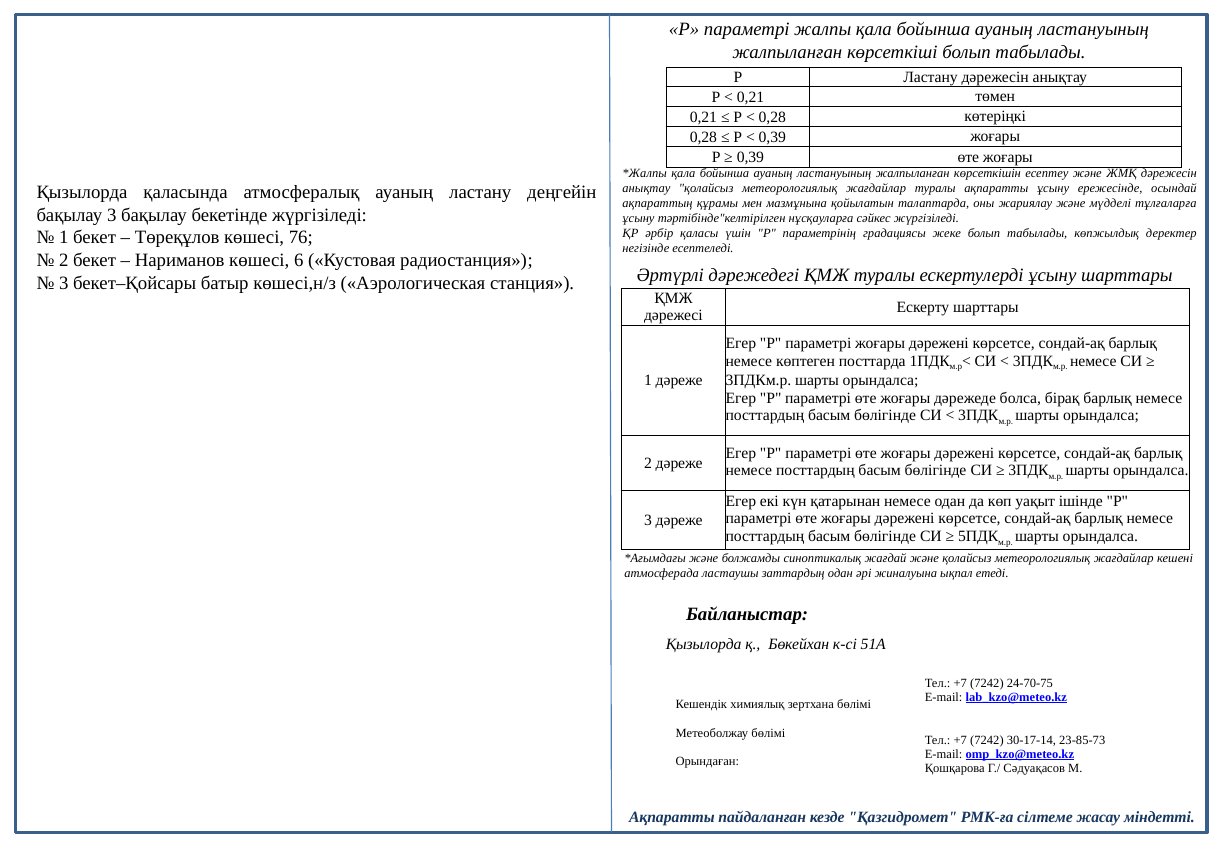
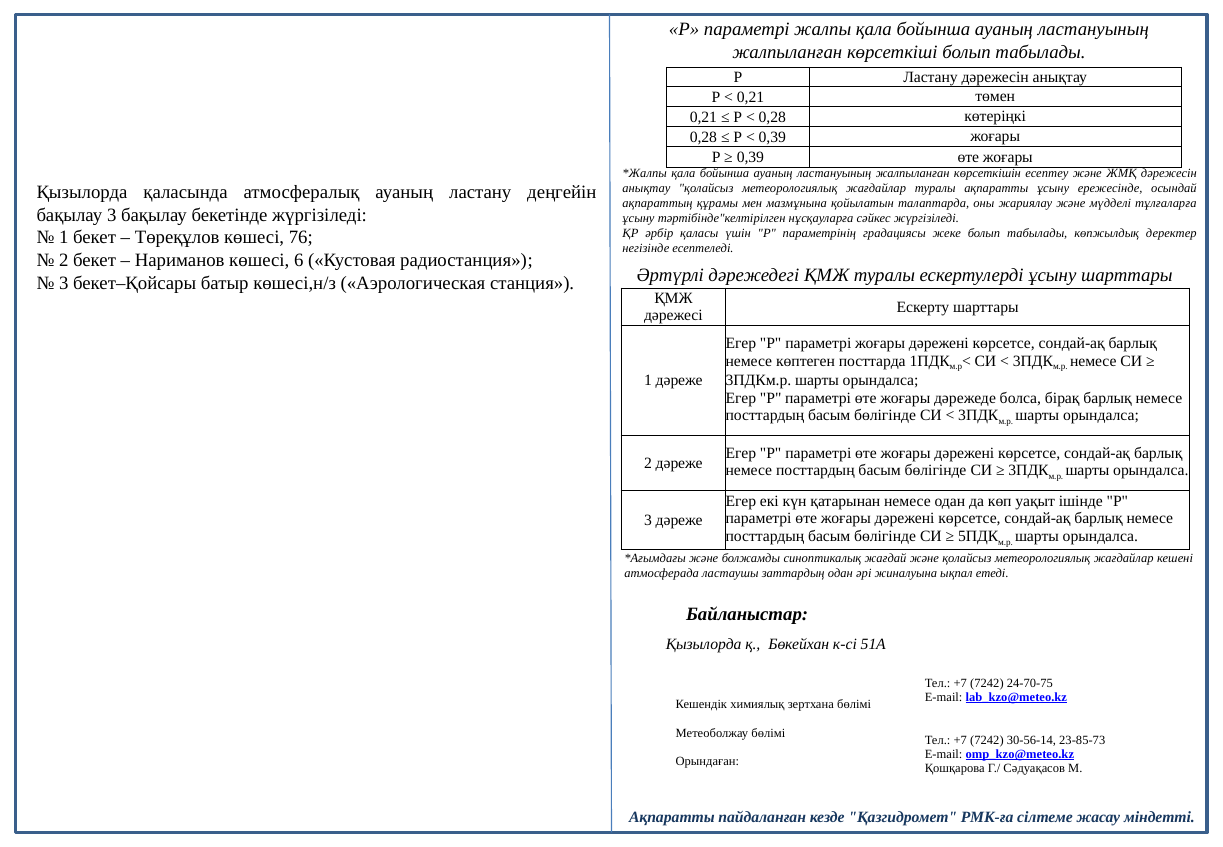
30-17-14: 30-17-14 -> 30-56-14
